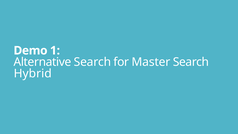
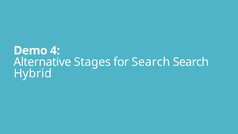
1: 1 -> 4
Alternative Search: Search -> Stages
for Master: Master -> Search
